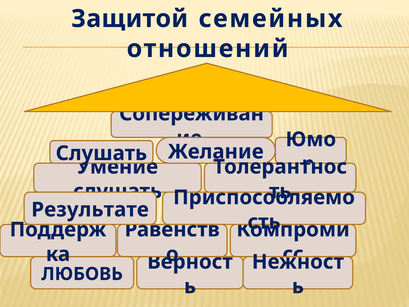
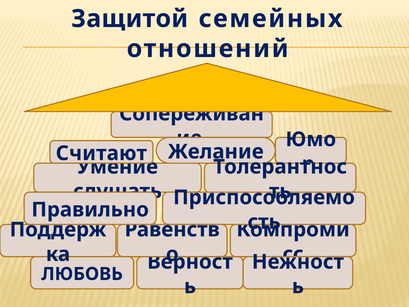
Слушать at (101, 153): Слушать -> Считают
Результате: Результате -> Правильно
